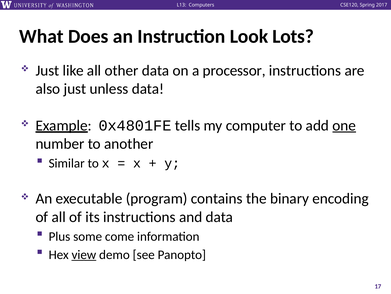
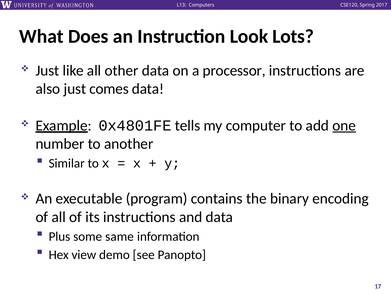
unless: unless -> comes
come: come -> same
view underline: present -> none
